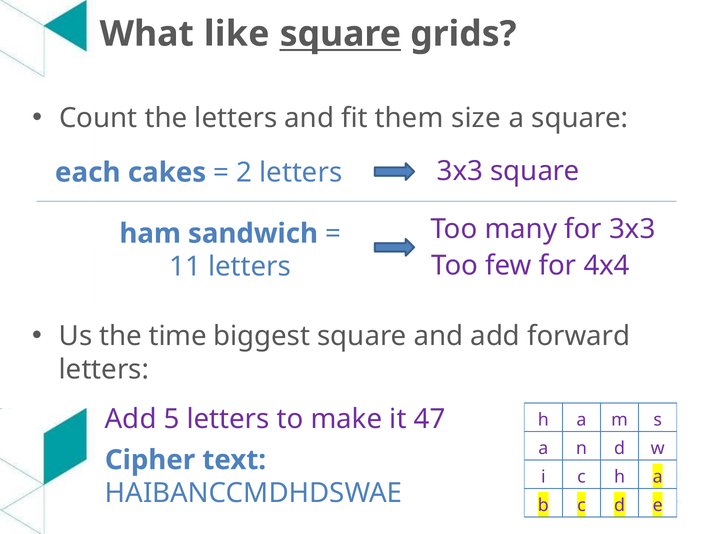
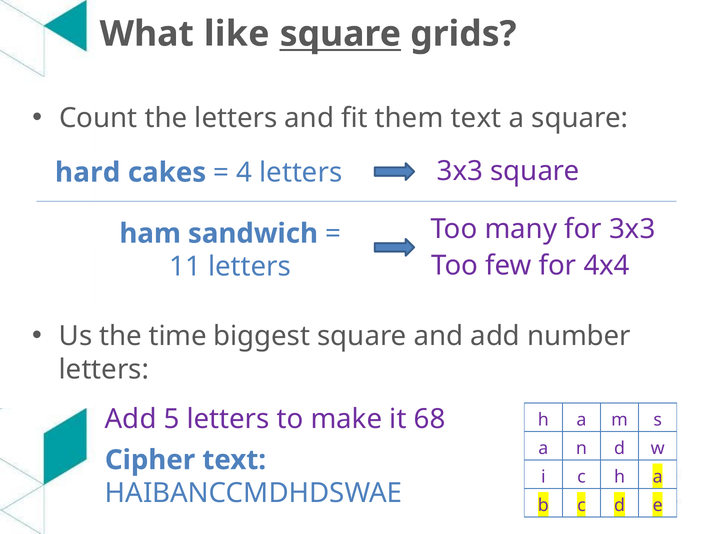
them size: size -> text
each: each -> hard
2: 2 -> 4
forward: forward -> number
47: 47 -> 68
